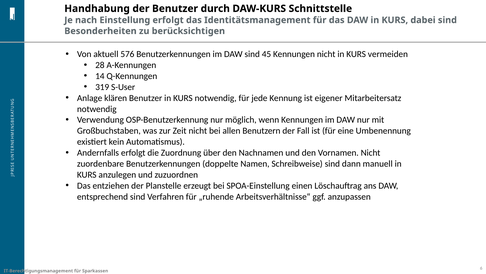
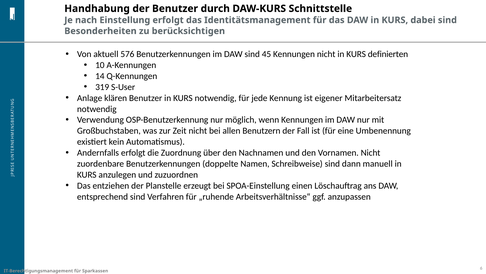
vermeiden: vermeiden -> definierten
28: 28 -> 10
